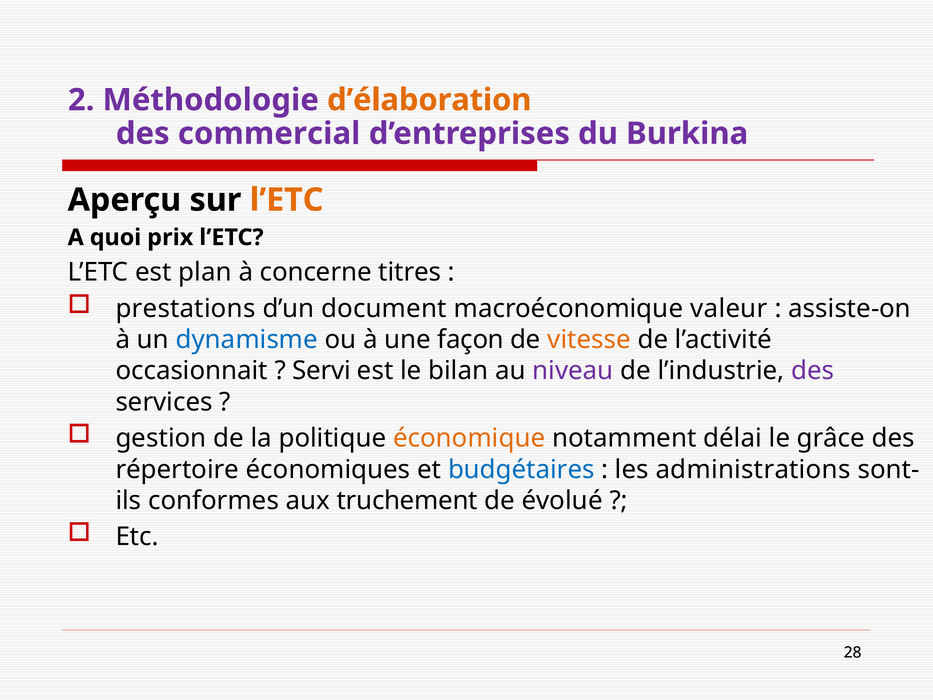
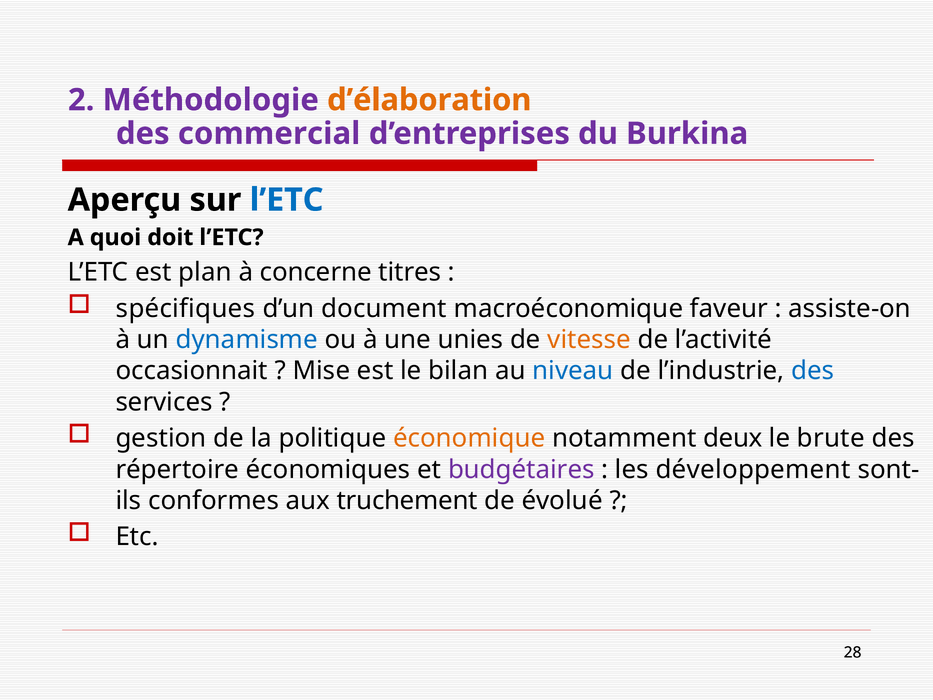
l’ETC at (287, 200) colour: orange -> blue
prix: prix -> doit
prestations: prestations -> spécifiques
valeur: valeur -> faveur
façon: façon -> unies
Servi: Servi -> Mise
niveau colour: purple -> blue
des at (813, 371) colour: purple -> blue
délai: délai -> deux
grâce: grâce -> brute
budgétaires colour: blue -> purple
administrations: administrations -> développement
